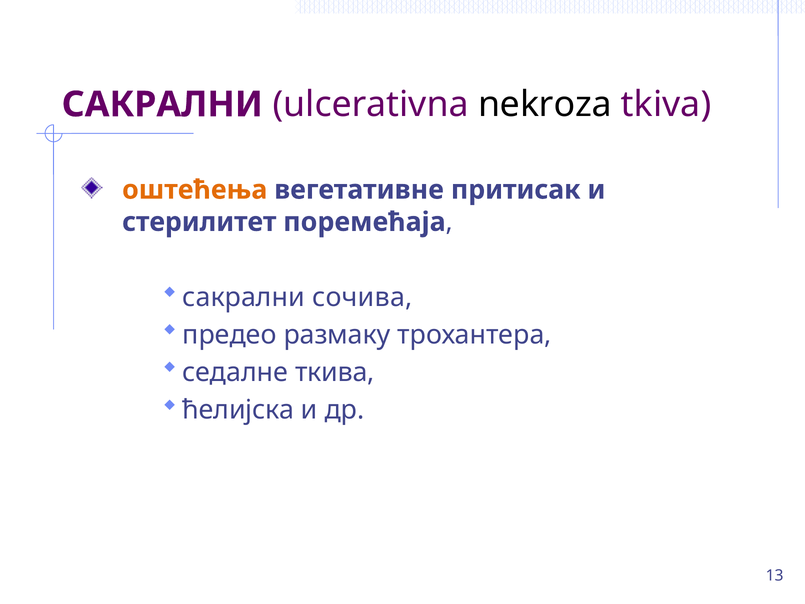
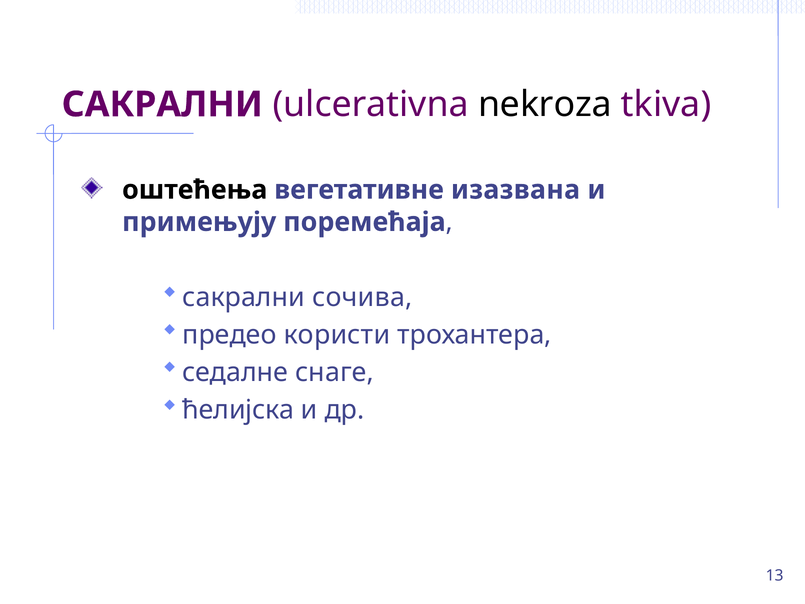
оштећења colour: orange -> black
притисак: притисак -> изазвана
стерилитет: стерилитет -> примењују
размаку: размаку -> користи
ткива: ткива -> снаге
